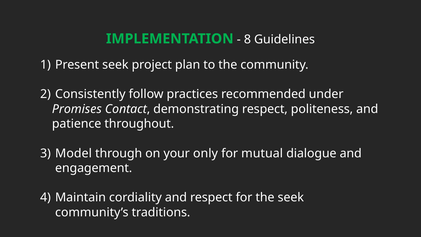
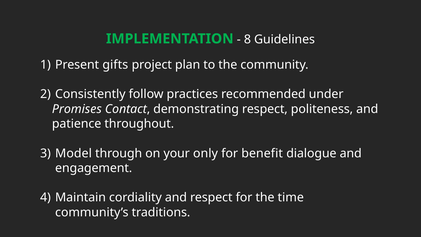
Present seek: seek -> gifts
mutual: mutual -> benefit
the seek: seek -> time
